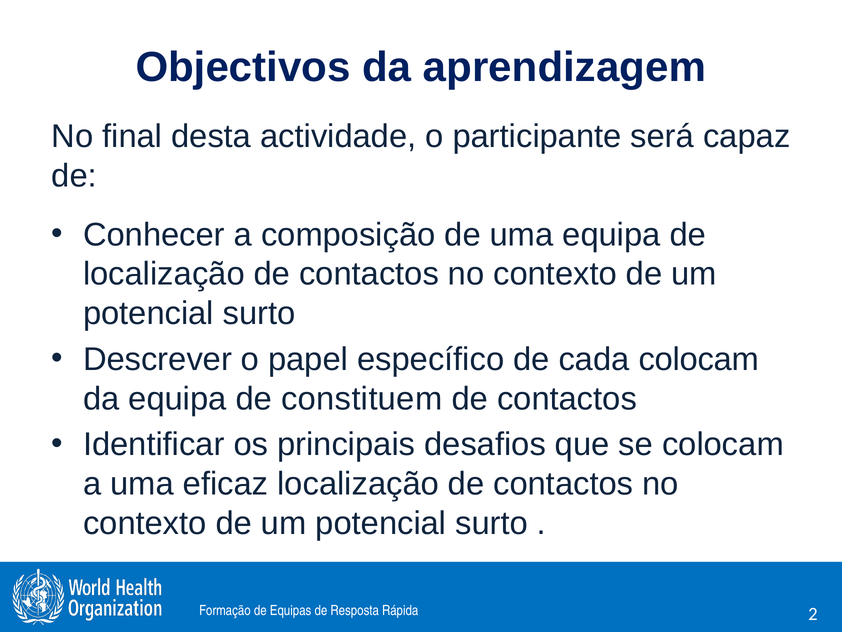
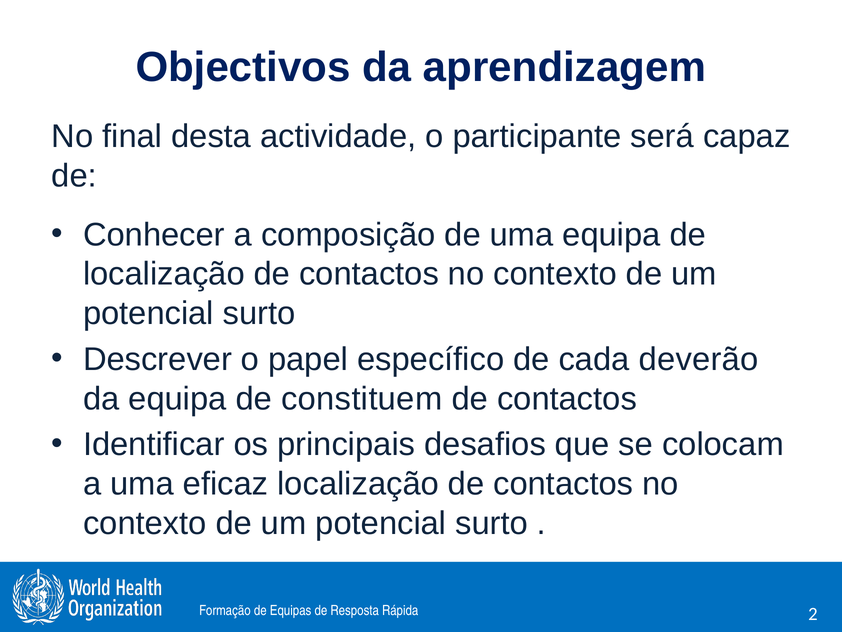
cada colocam: colocam -> deverão
